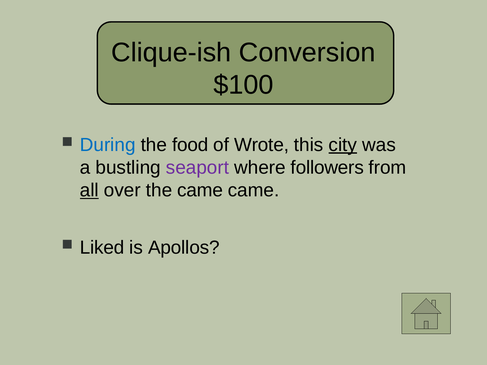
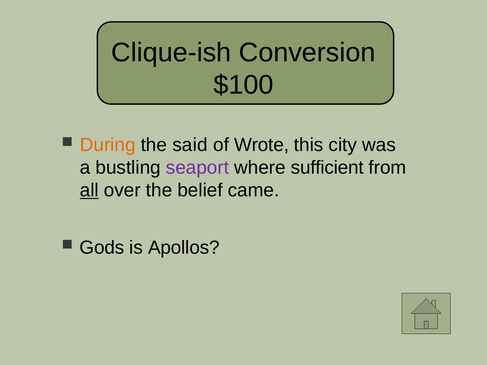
During colour: blue -> orange
food: food -> said
city underline: present -> none
followers: followers -> sufficient
the came: came -> belief
Liked: Liked -> Gods
